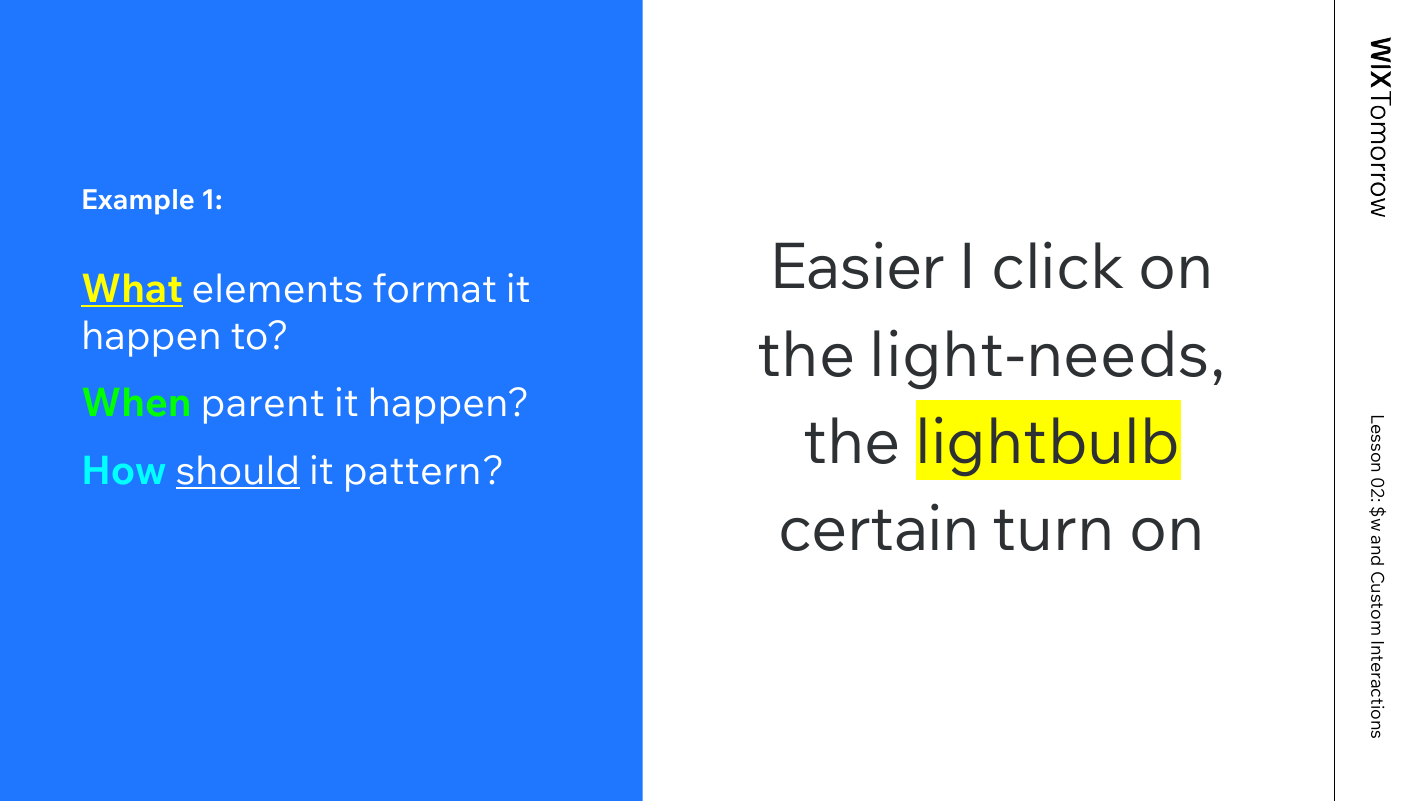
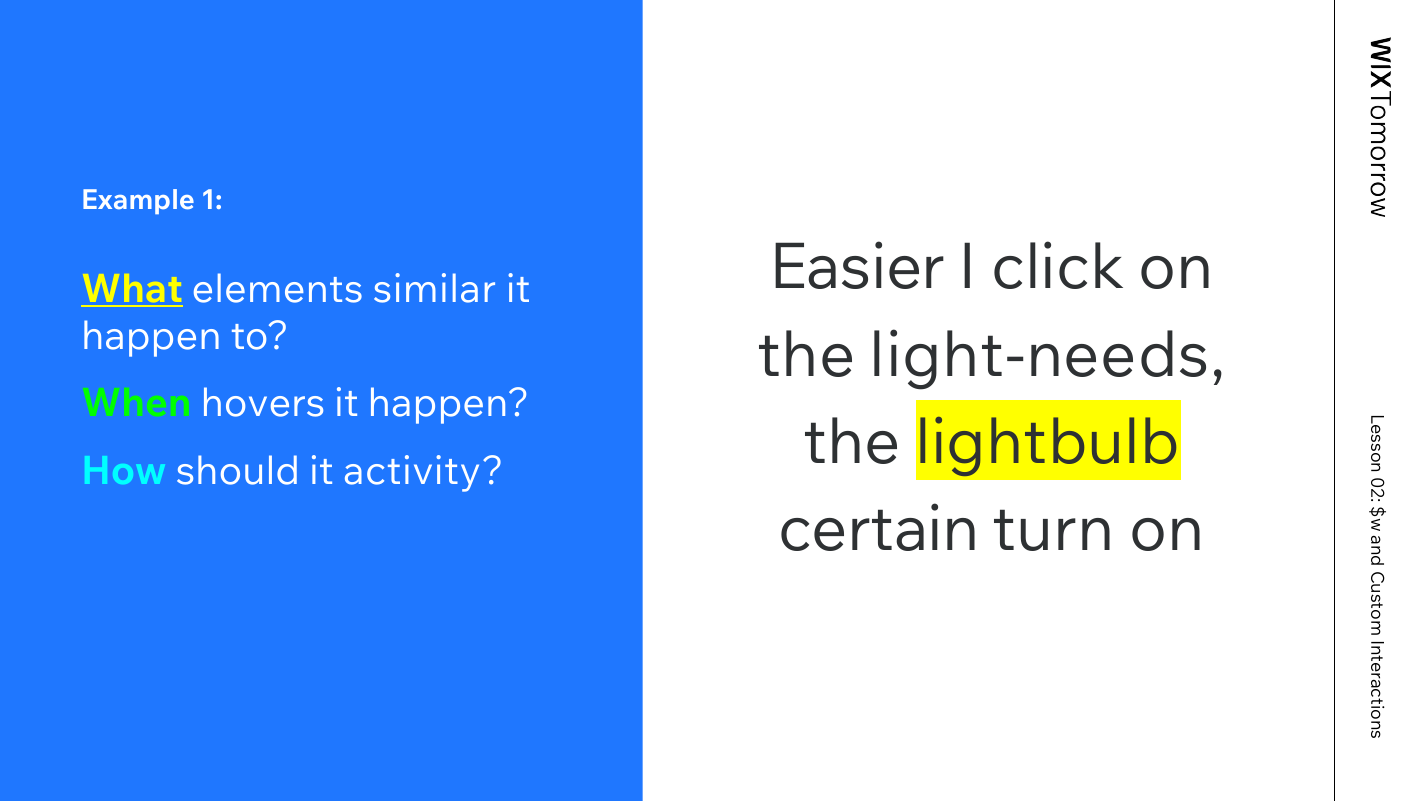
format: format -> similar
parent: parent -> hovers
should underline: present -> none
pattern: pattern -> activity
